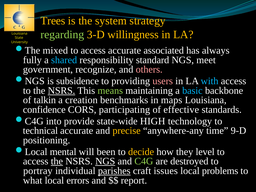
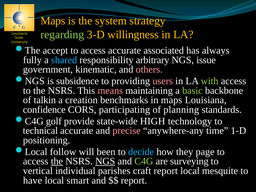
Trees at (53, 21): Trees -> Maps
mixed: mixed -> accept
standard: standard -> arbitrary
meet: meet -> issue
recognize: recognize -> kinematic
with colour: light blue -> light green
NSRS at (61, 91) underline: present -> none
means colour: light green -> pink
basic colour: light blue -> light green
effective: effective -> planning
into: into -> golf
precise colour: yellow -> pink
9-D: 9-D -> 1-D
mental: mental -> follow
decide colour: yellow -> light blue
level: level -> page
destroyed: destroyed -> surveying
portray: portray -> vertical
parishes underline: present -> none
craft issues: issues -> report
problems: problems -> mesquite
what: what -> have
errors: errors -> smart
